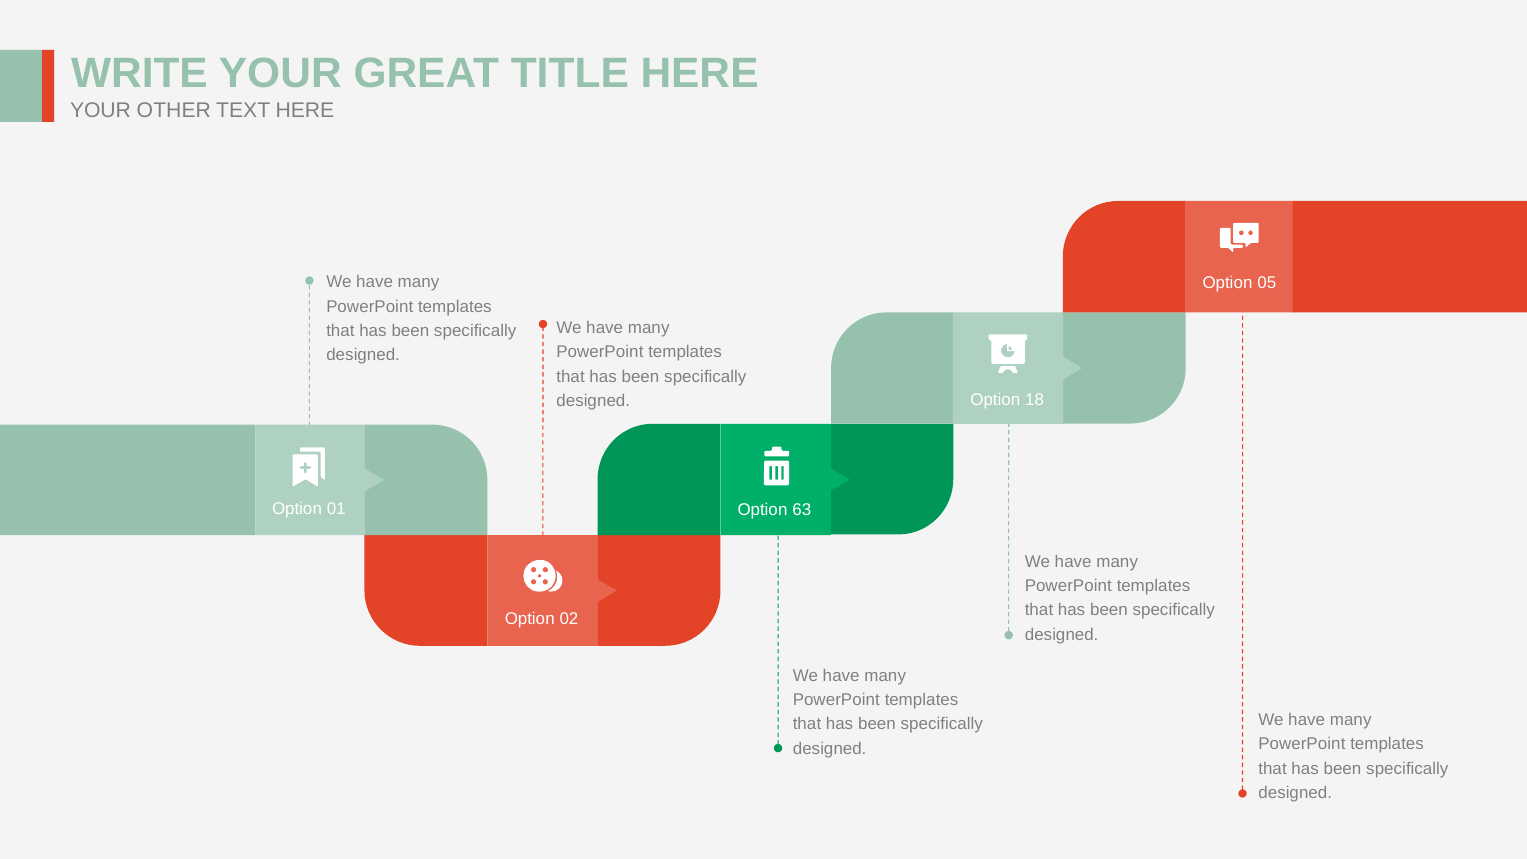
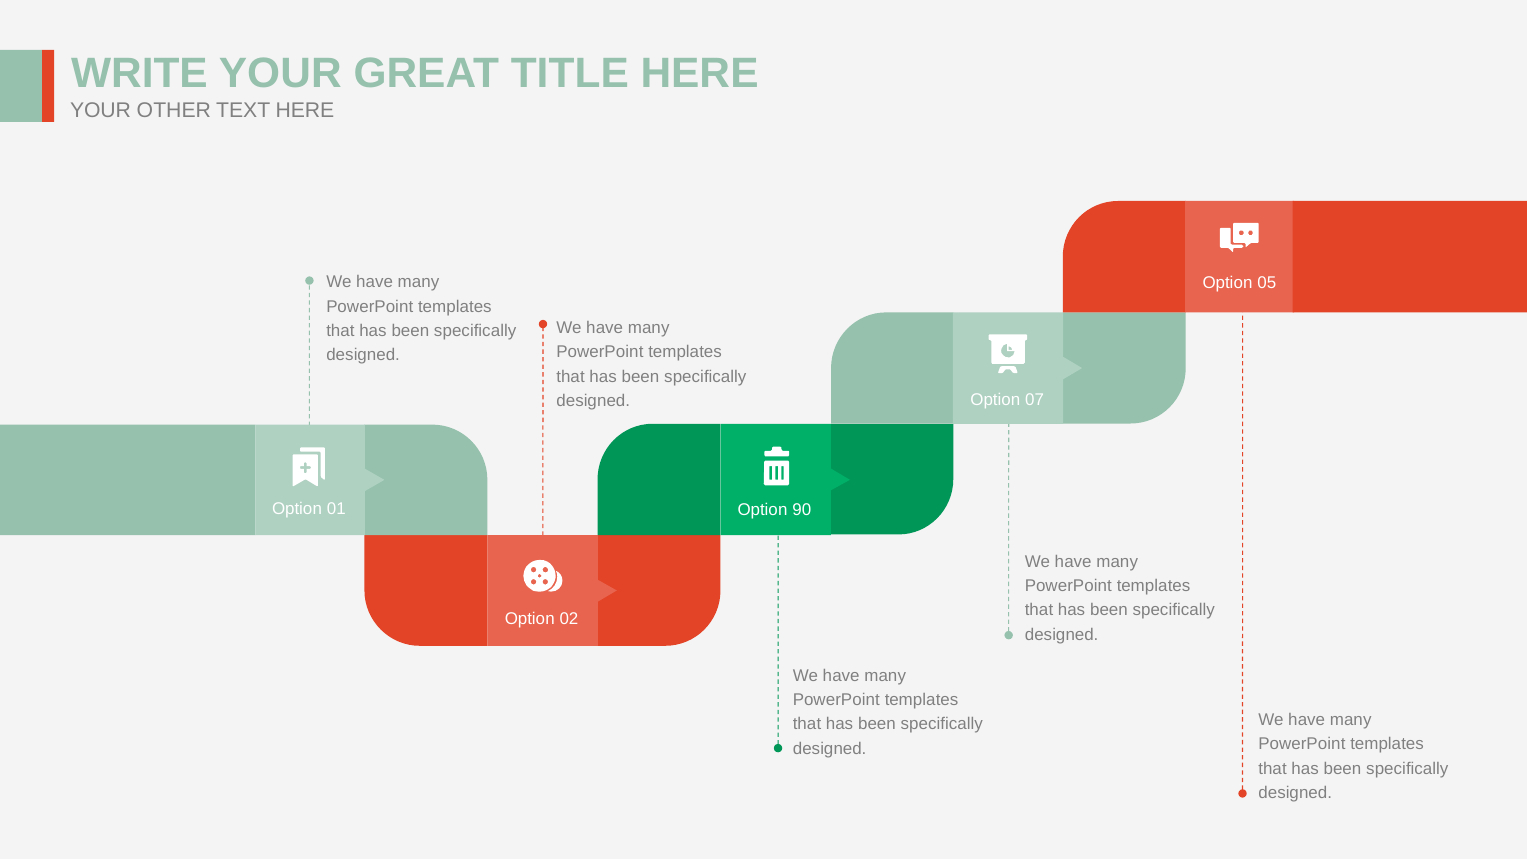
18: 18 -> 07
63: 63 -> 90
